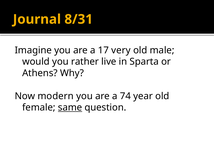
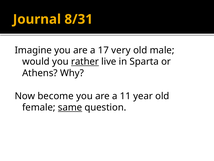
rather underline: none -> present
modern: modern -> become
74: 74 -> 11
